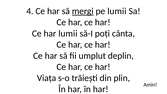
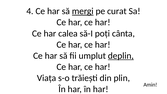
pe lumii: lumii -> curat
har lumii: lumii -> calea
deplin underline: none -> present
